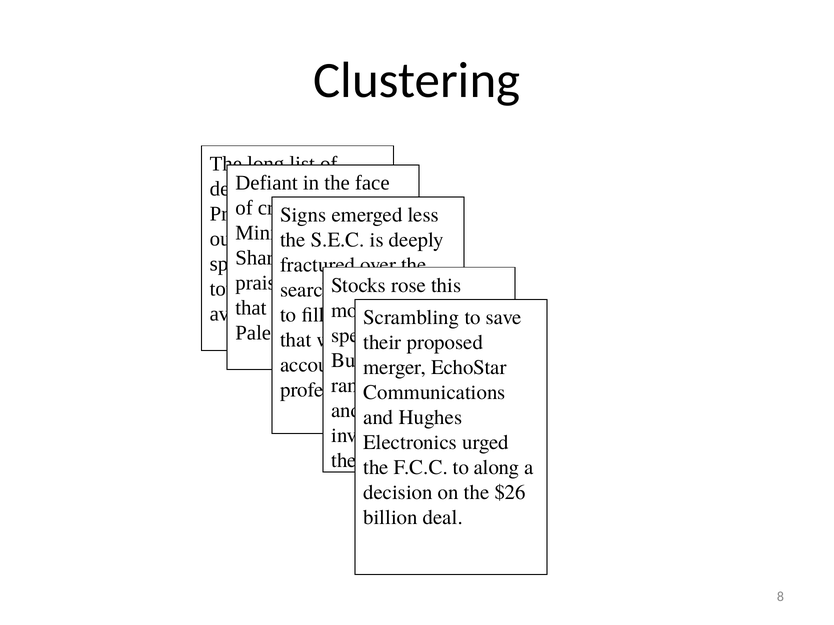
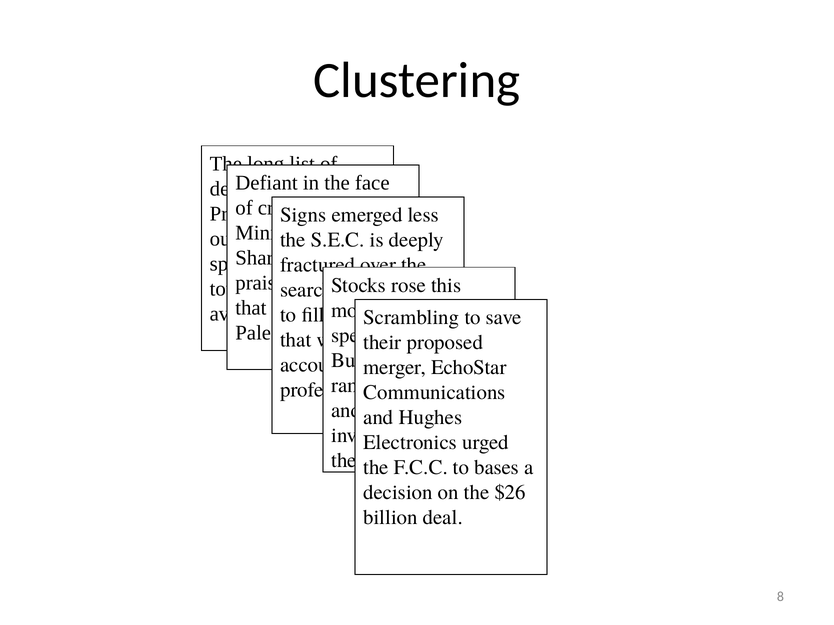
along: along -> bases
